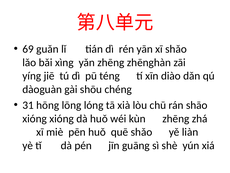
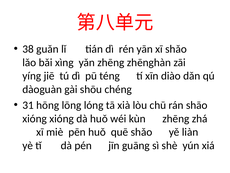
69: 69 -> 38
